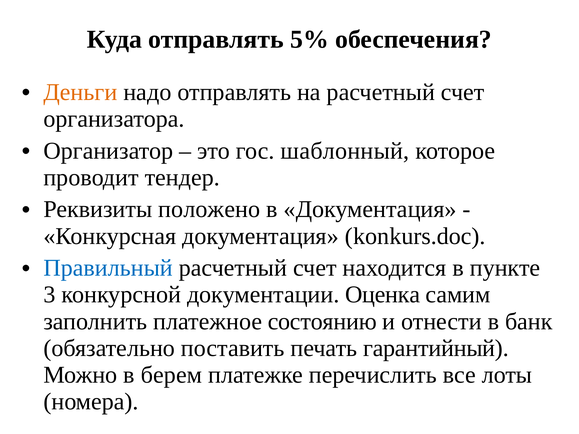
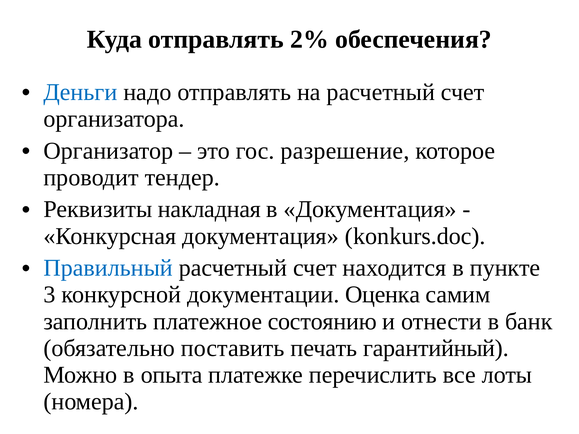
5%: 5% -> 2%
Деньги colour: orange -> blue
шаблонный: шаблонный -> разрешение
положено: положено -> накладная
берем: берем -> опыта
